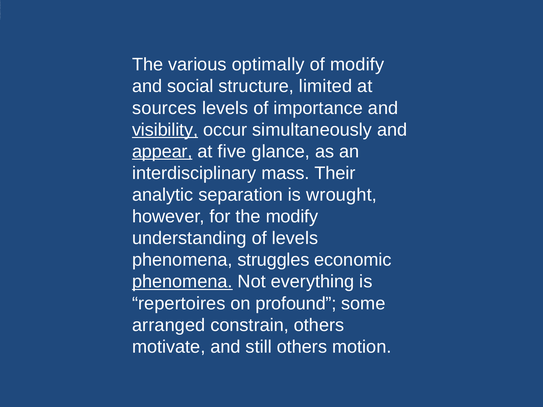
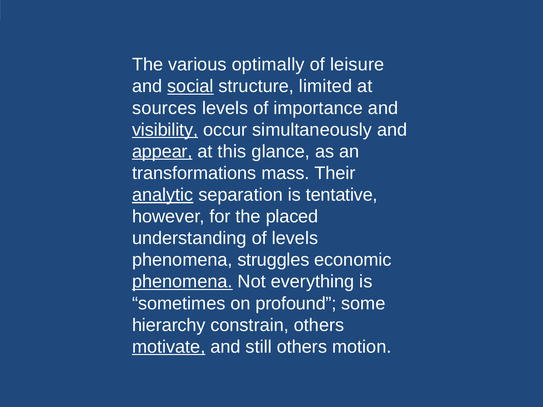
of modify: modify -> leisure
social underline: none -> present
five: five -> this
interdisciplinary: interdisciplinary -> transformations
analytic underline: none -> present
wrought: wrought -> tentative
the modify: modify -> placed
repertoires: repertoires -> sometimes
arranged: arranged -> hierarchy
motivate underline: none -> present
